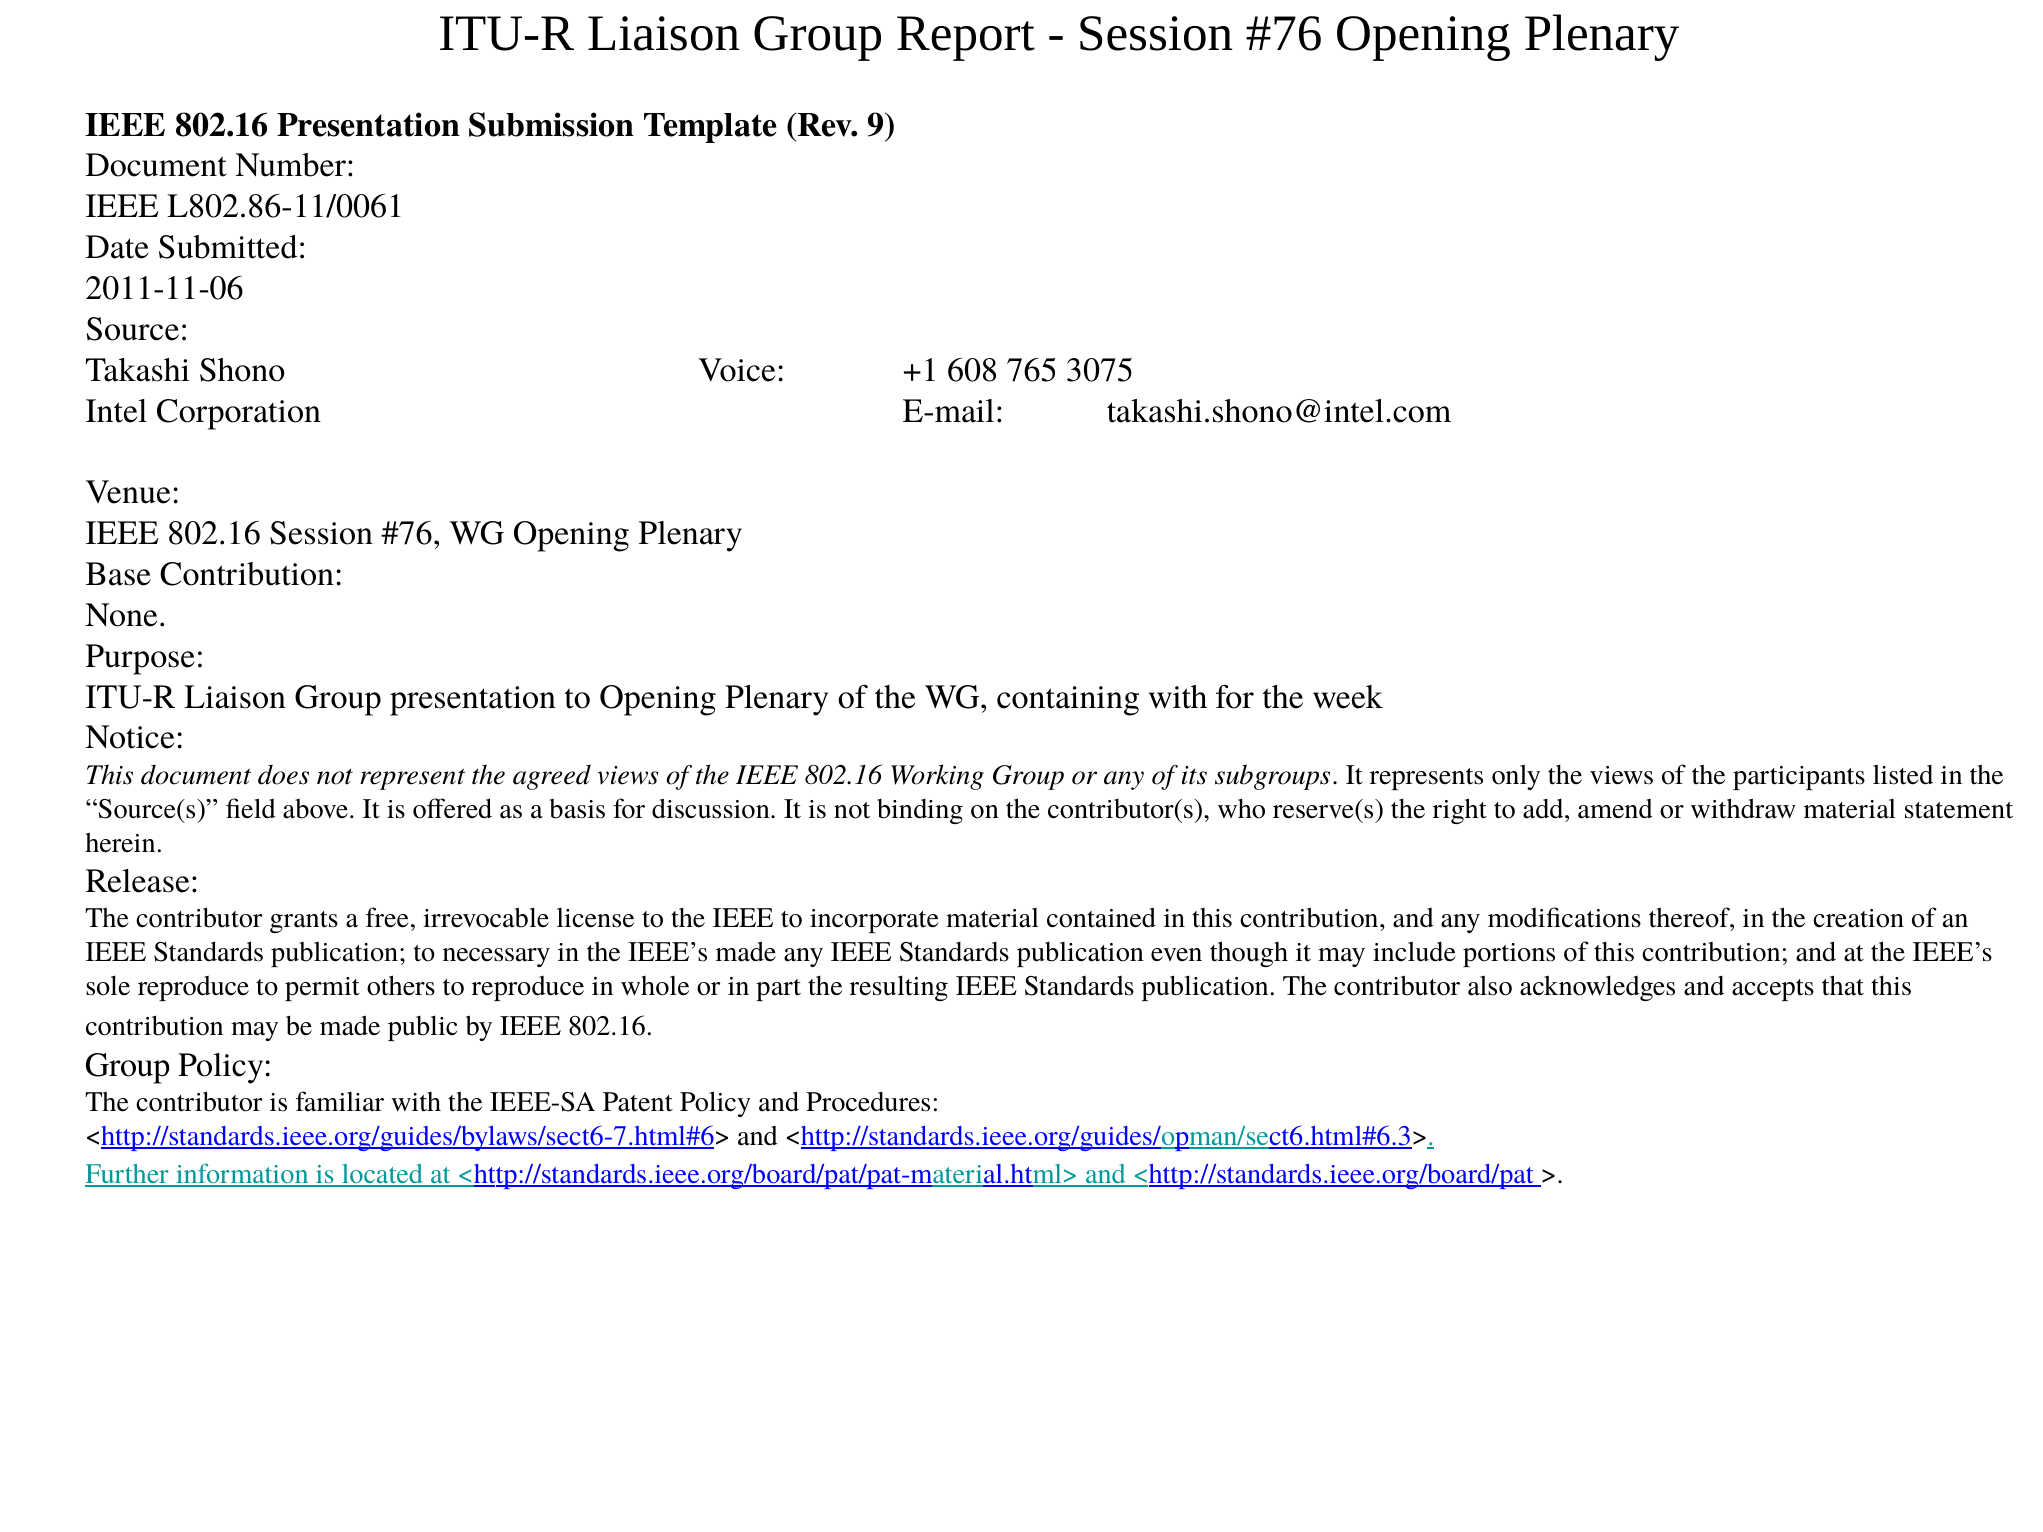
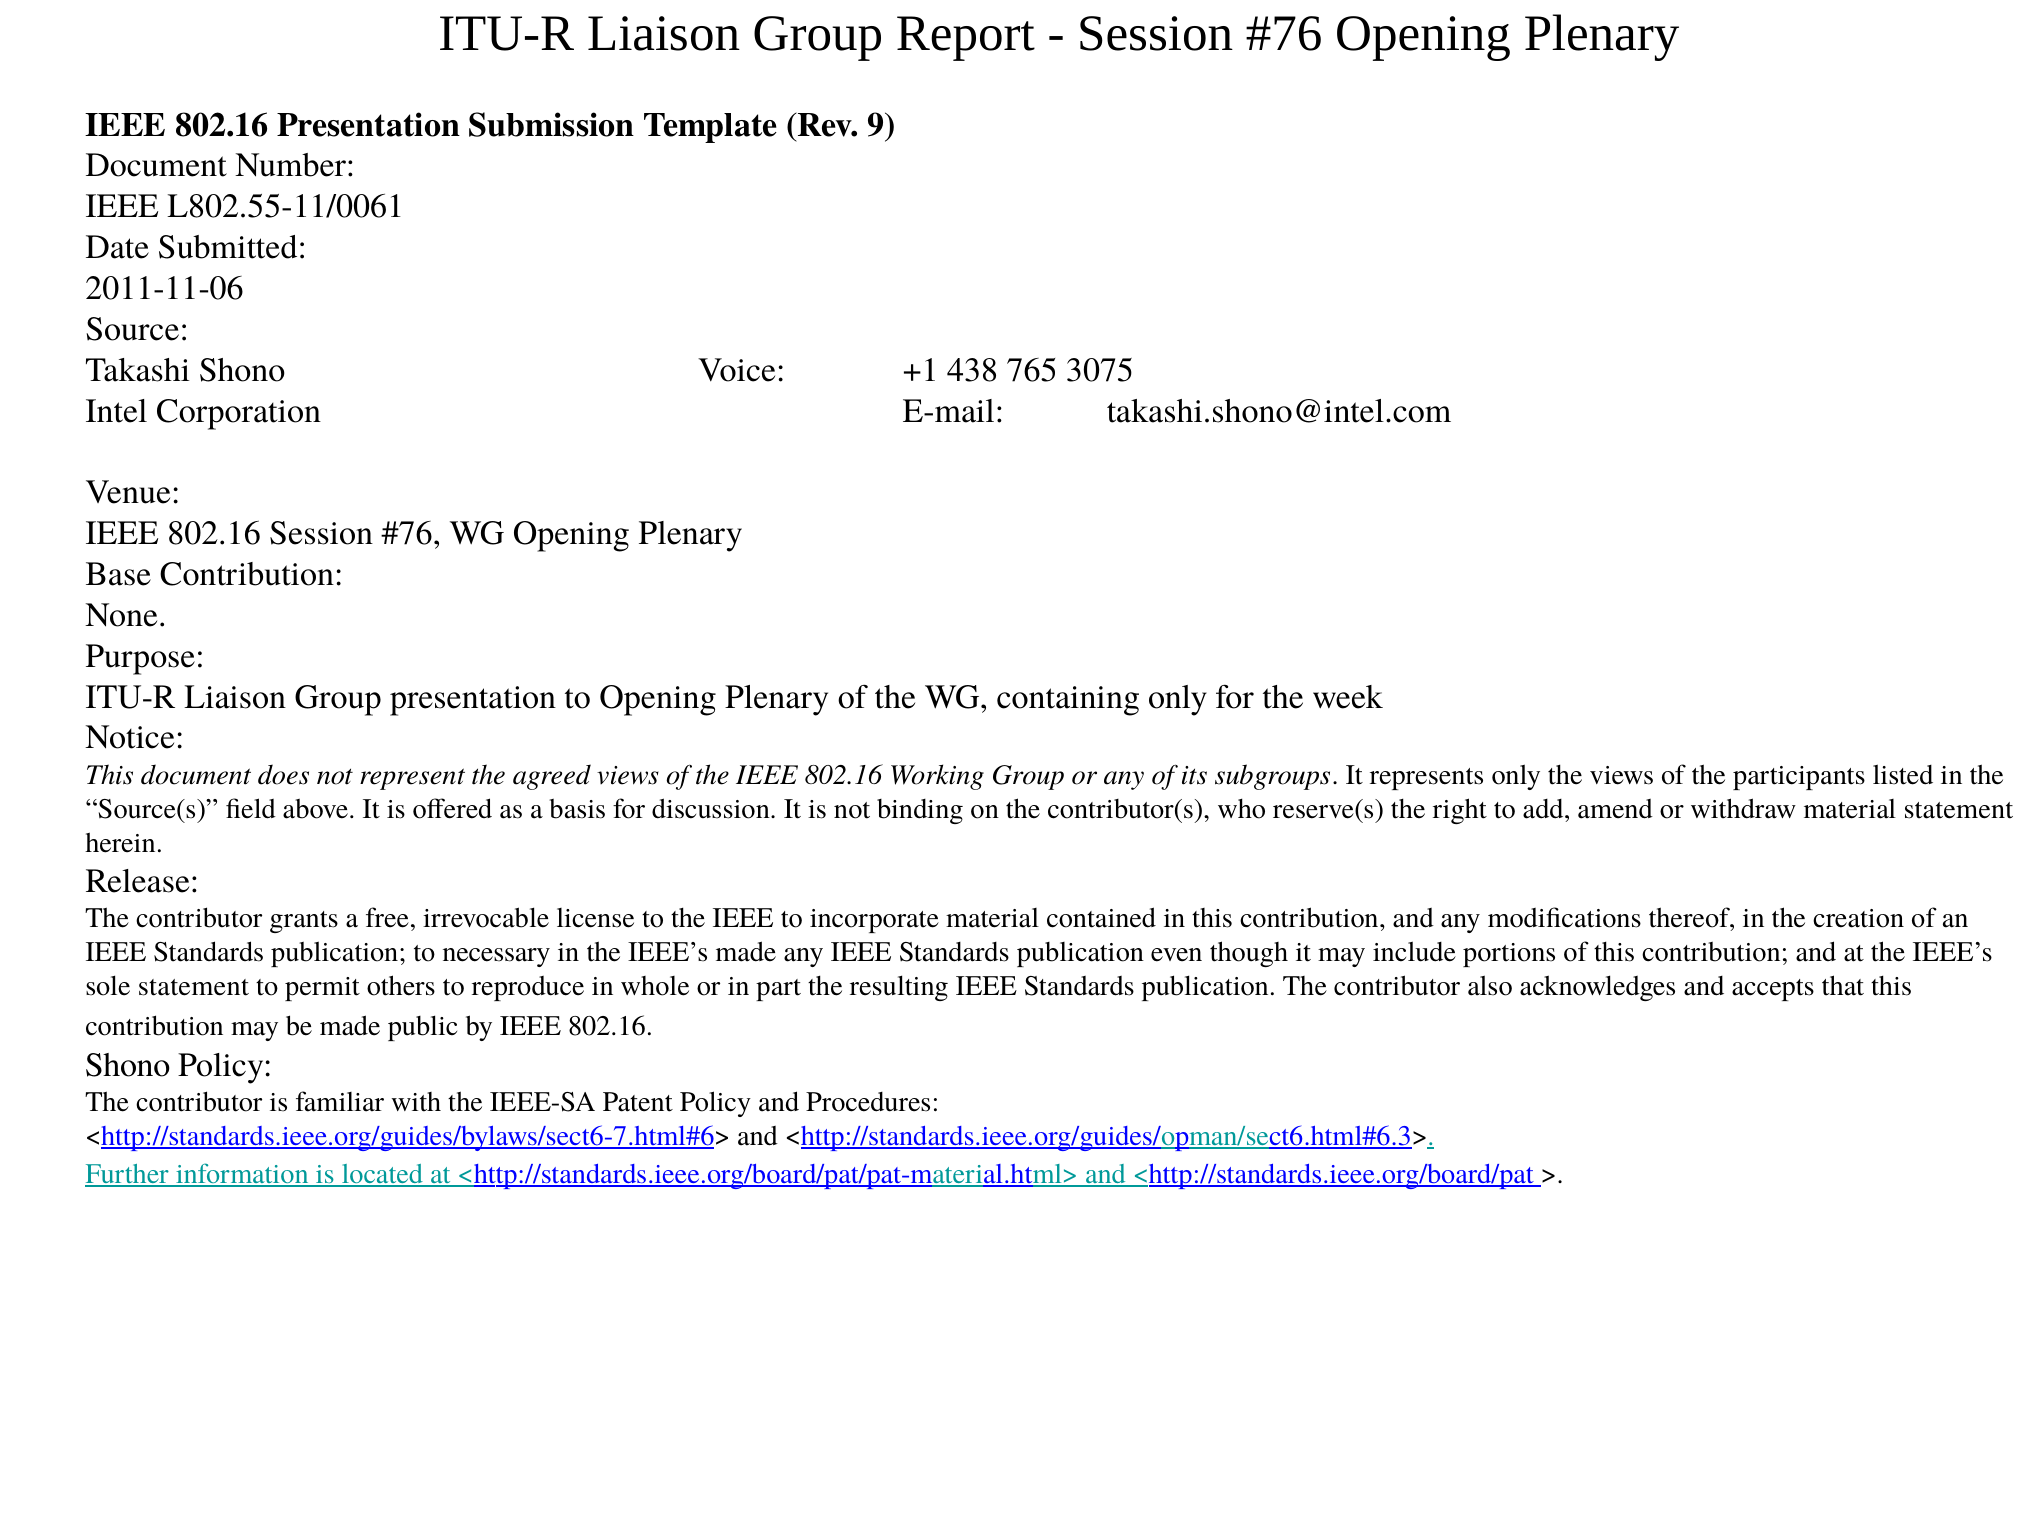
L802.86-11/0061: L802.86-11/0061 -> L802.55-11/0061
608: 608 -> 438
containing with: with -> only
sole reproduce: reproduce -> statement
Group at (128, 1065): Group -> Shono
